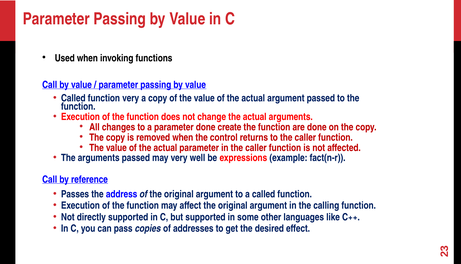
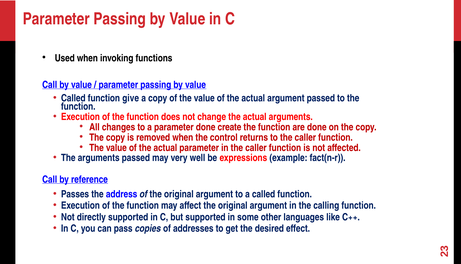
function very: very -> give
